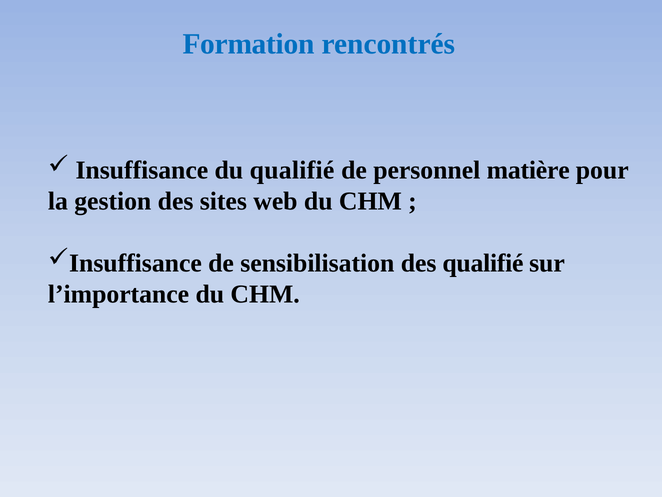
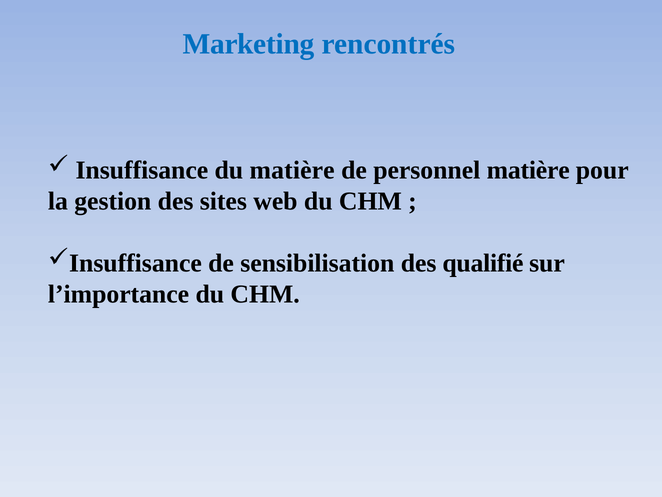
Formation: Formation -> Marketing
du qualifié: qualifié -> matière
